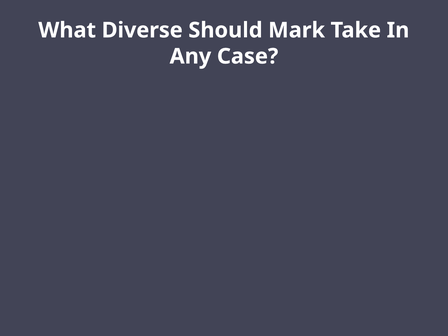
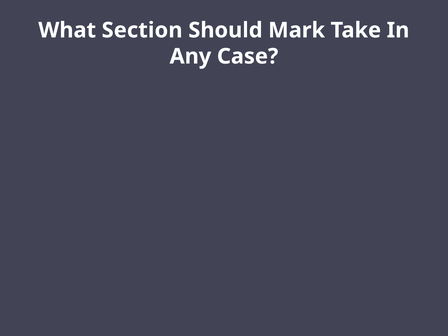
Diverse: Diverse -> Section
